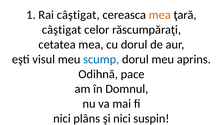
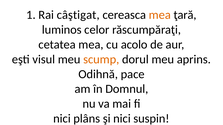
câştigat at (62, 30): câştigat -> luminos
cu dorul: dorul -> acolo
scump colour: blue -> orange
